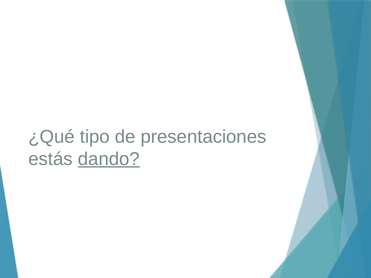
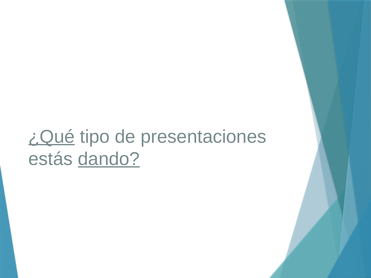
¿Qué underline: none -> present
